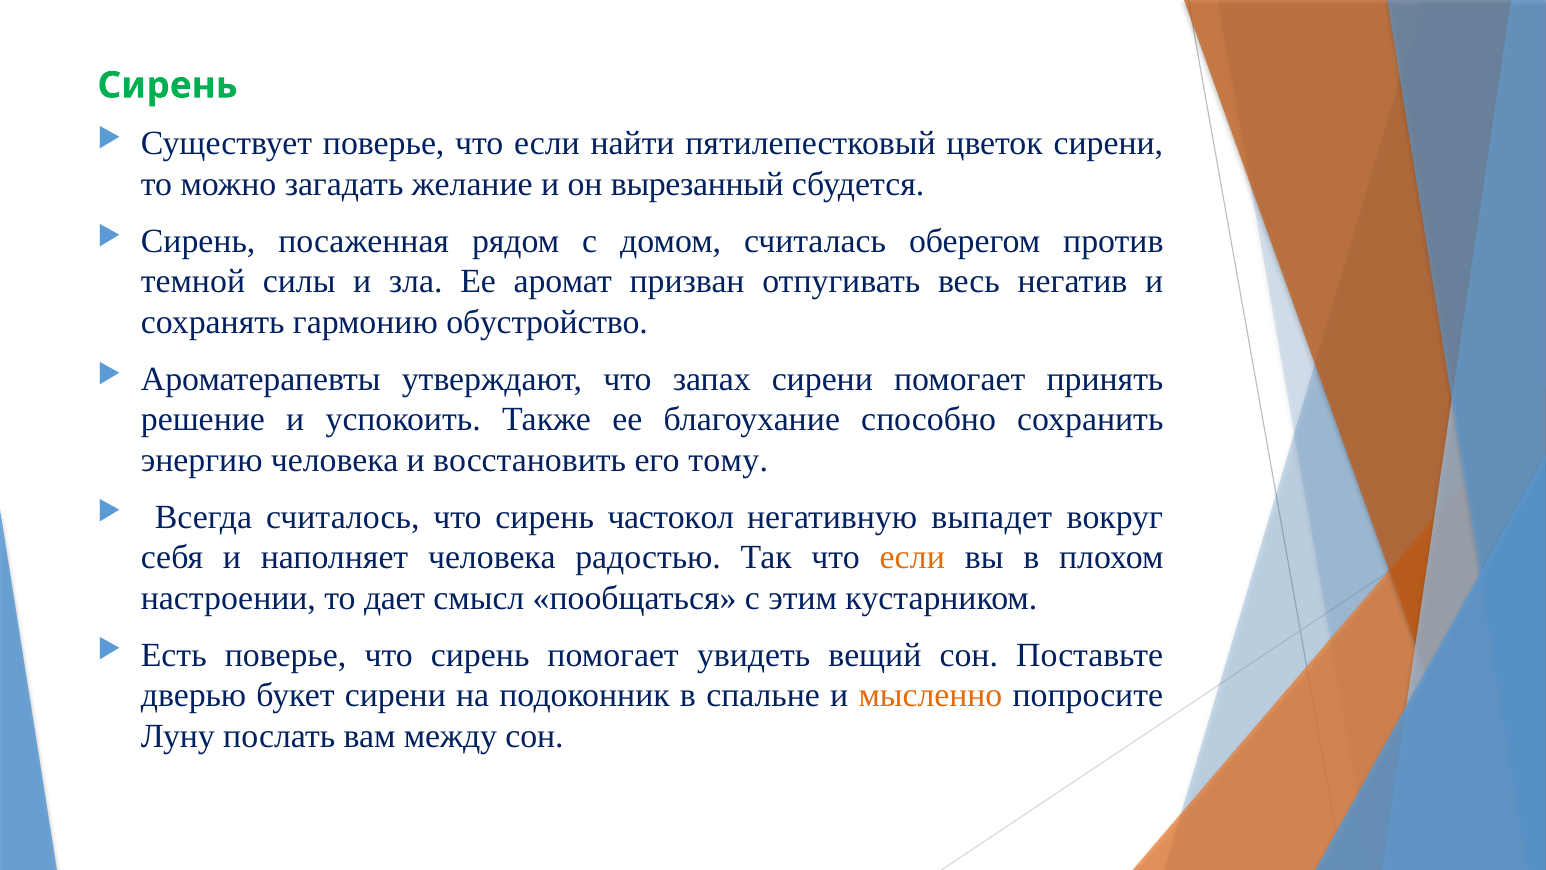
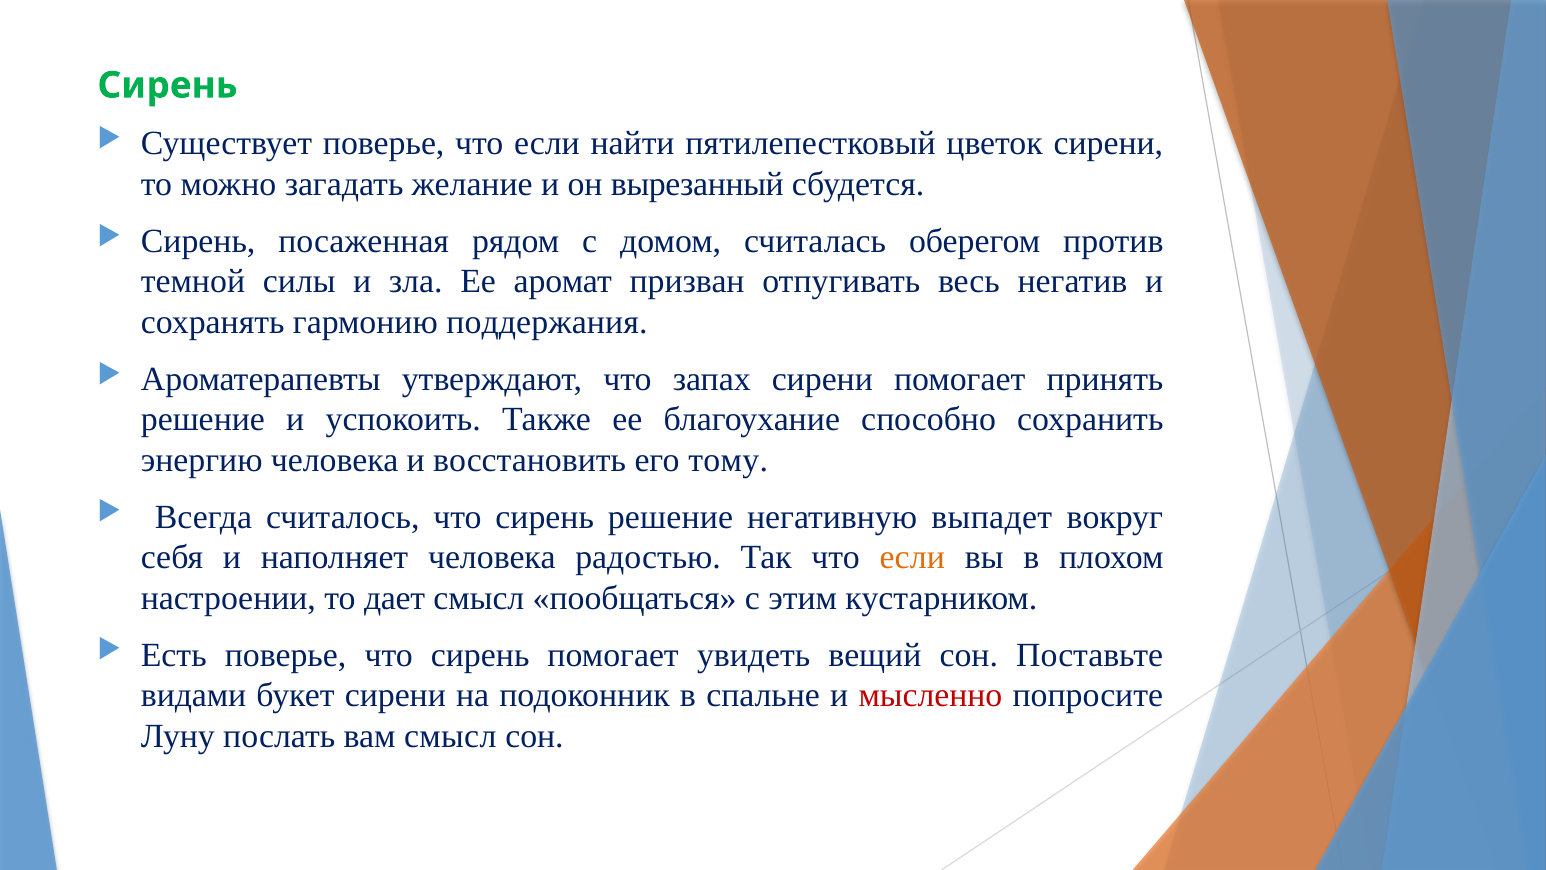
обустройство: обустройство -> поддержания
сирень частокол: частокол -> решение
дверью: дверью -> видами
мысленно colour: orange -> red
вам между: между -> смысл
